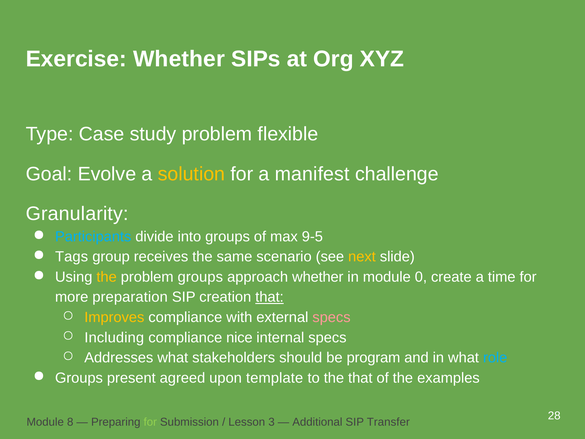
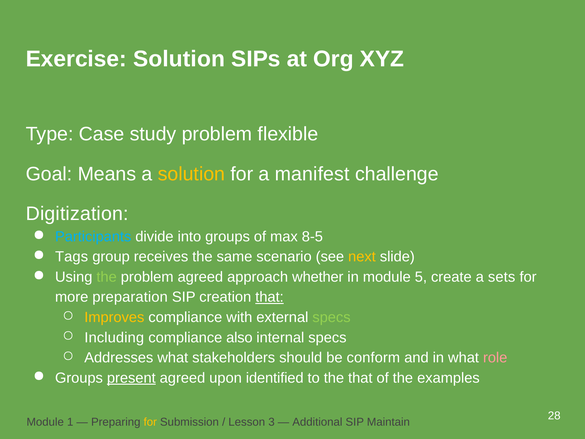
Exercise Whether: Whether -> Solution
Evolve: Evolve -> Means
Granularity: Granularity -> Digitization
9-5: 9-5 -> 8-5
the at (107, 277) colour: yellow -> light green
problem groups: groups -> agreed
0: 0 -> 5
time: time -> sets
specs at (331, 317) colour: pink -> light green
nice: nice -> also
program: program -> conform
role colour: light blue -> pink
present underline: none -> present
template: template -> identified
8: 8 -> 1
for at (150, 422) colour: light green -> yellow
Transfer: Transfer -> Maintain
